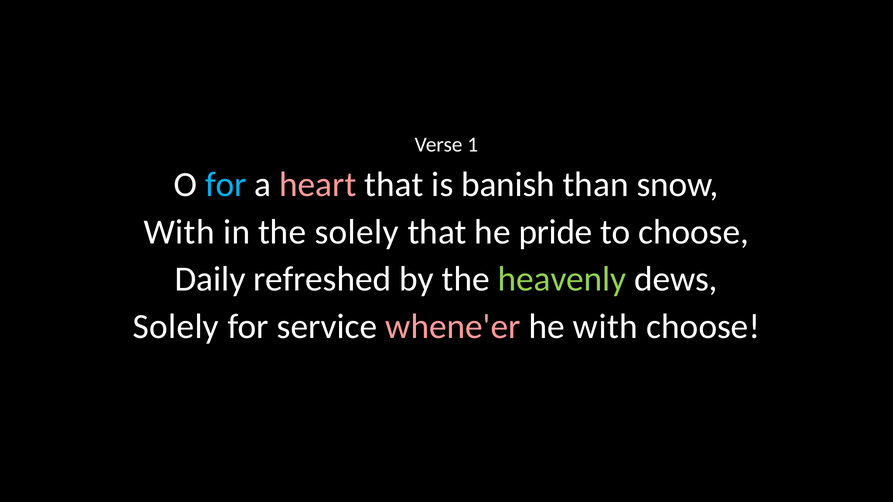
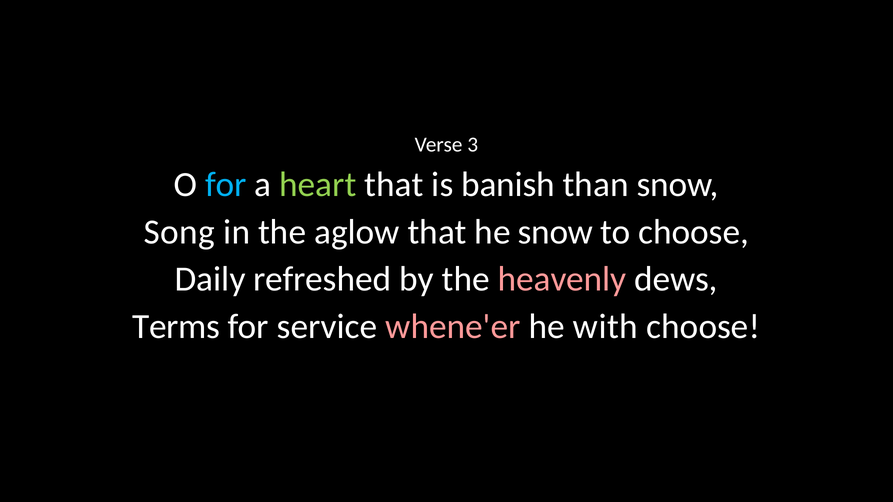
1: 1 -> 3
heart colour: pink -> light green
With at (179, 232): With -> Song
the solely: solely -> aglow
he pride: pride -> snow
heavenly colour: light green -> pink
Solely at (176, 327): Solely -> Terms
